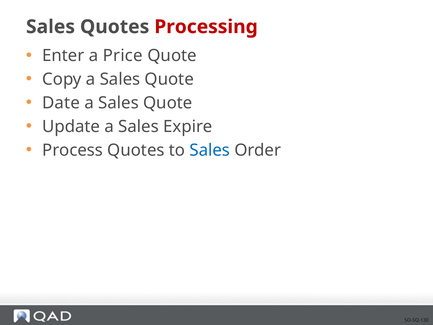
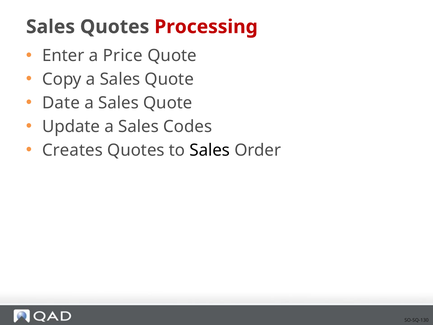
Expire: Expire -> Codes
Process: Process -> Creates
Sales at (210, 150) colour: blue -> black
